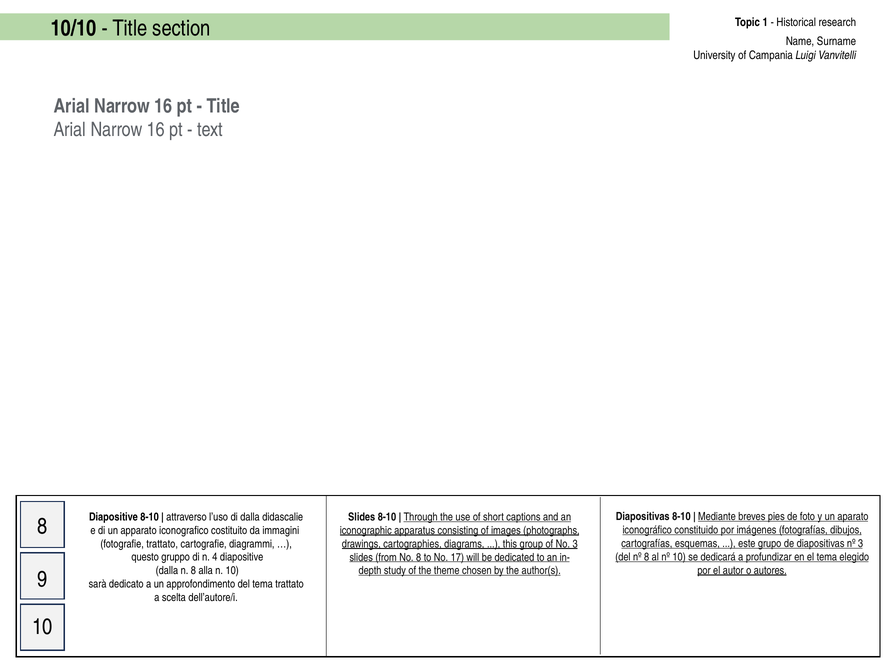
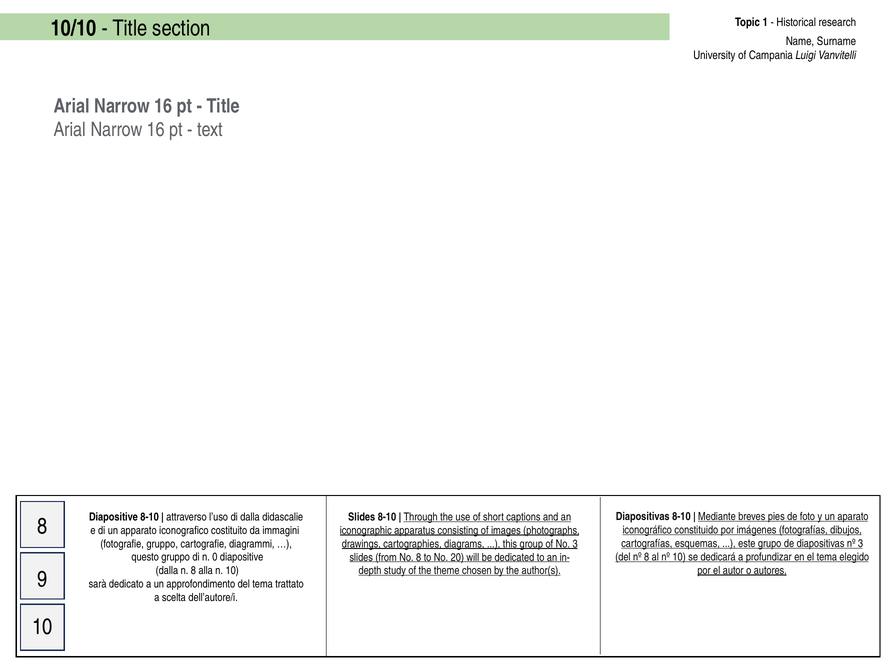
fotografie trattato: trattato -> gruppo
4: 4 -> 0
17: 17 -> 20
